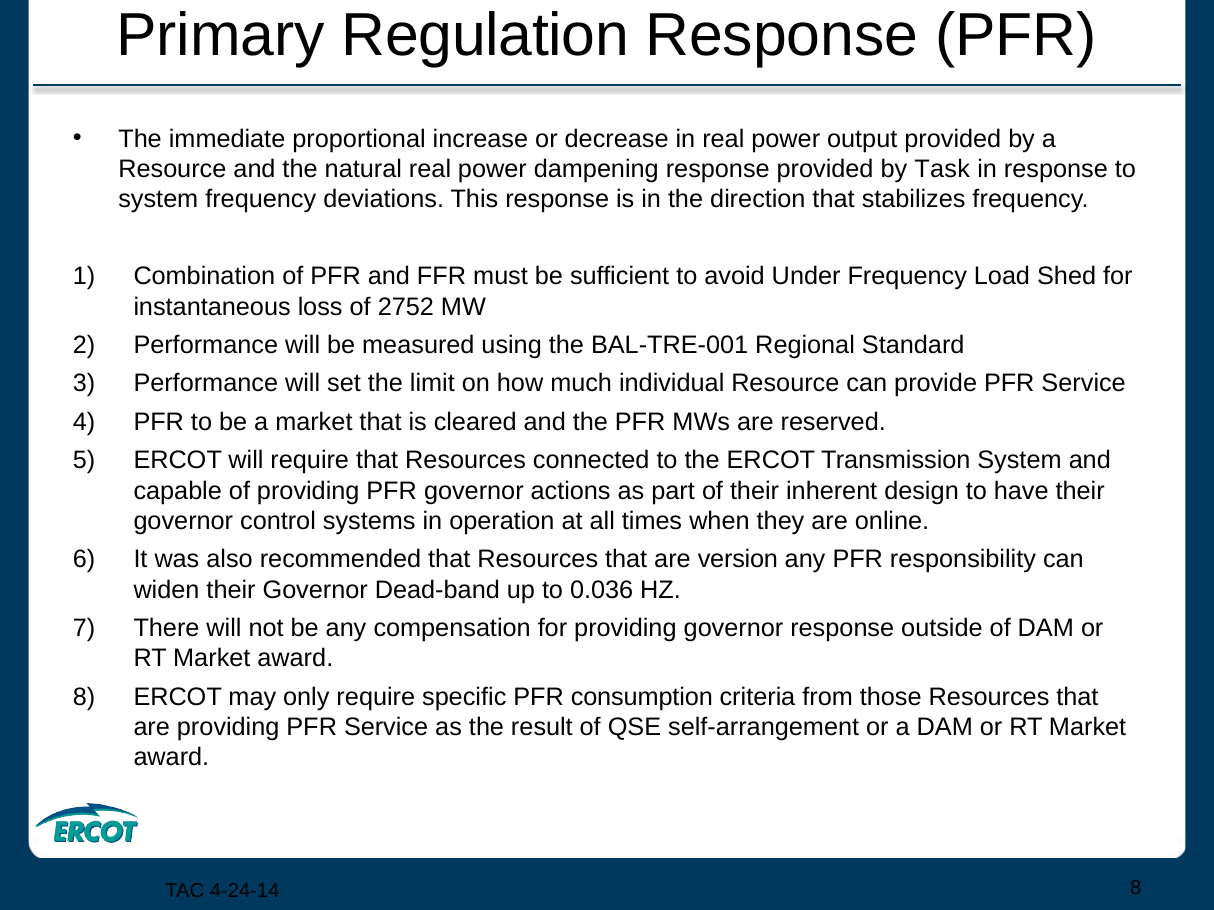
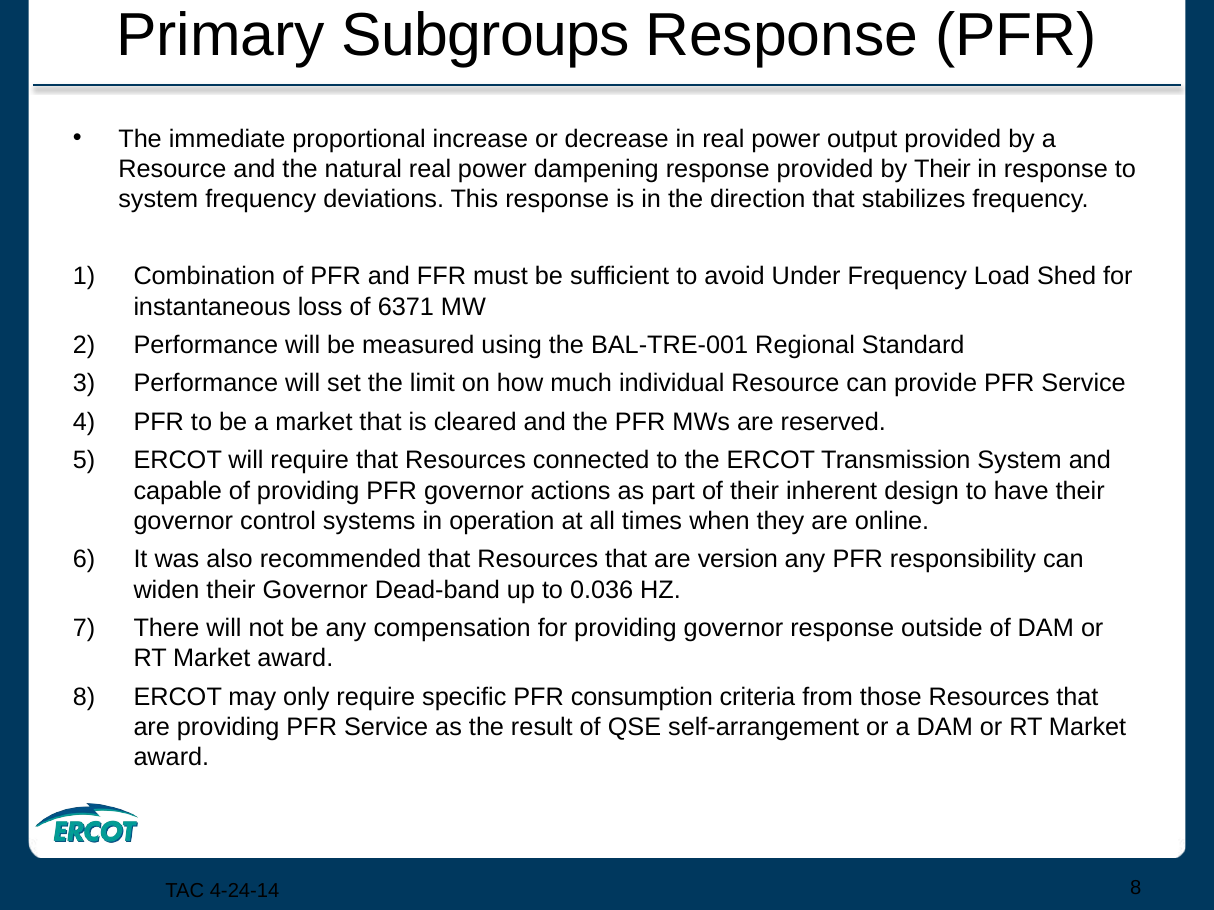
Regulation: Regulation -> Subgroups
by Task: Task -> Their
2752: 2752 -> 6371
